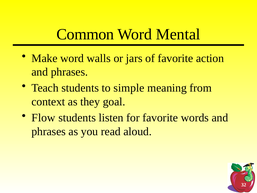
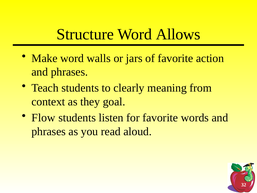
Common: Common -> Structure
Mental: Mental -> Allows
simple: simple -> clearly
